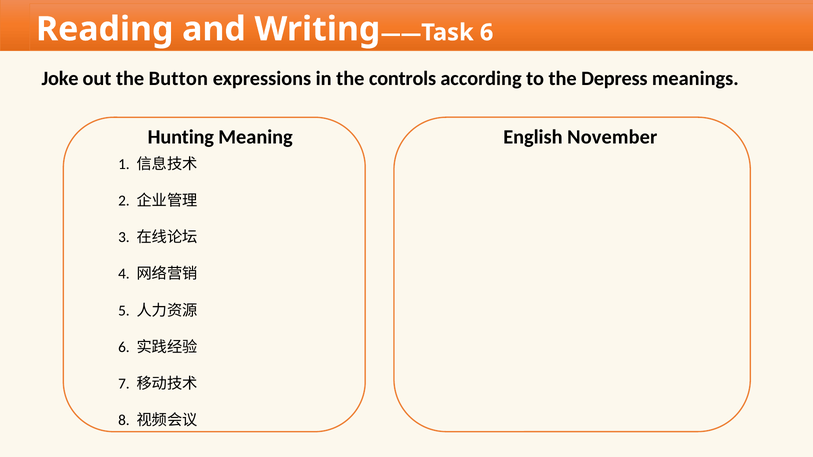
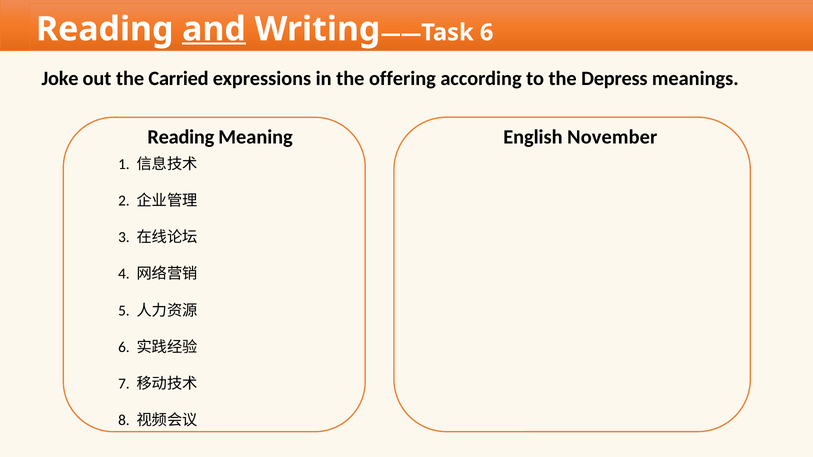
and underline: none -> present
Button: Button -> Carried
controls: controls -> offering
Hunting at (181, 137): Hunting -> Reading
